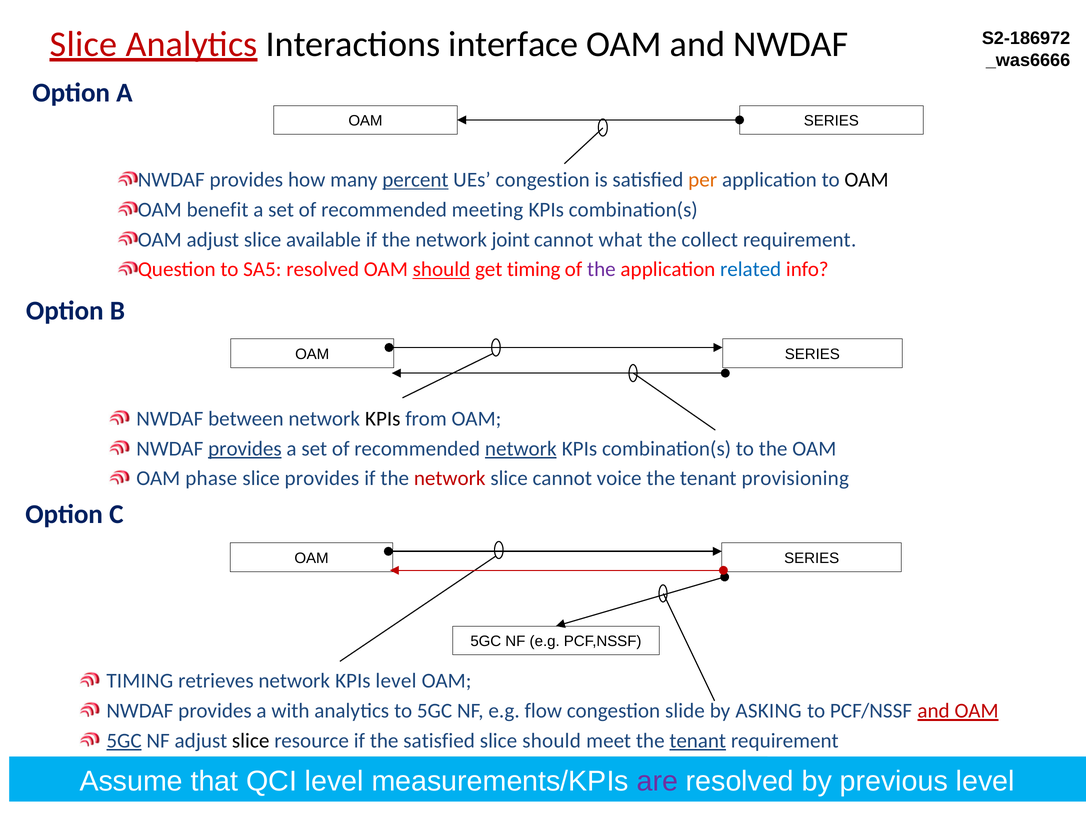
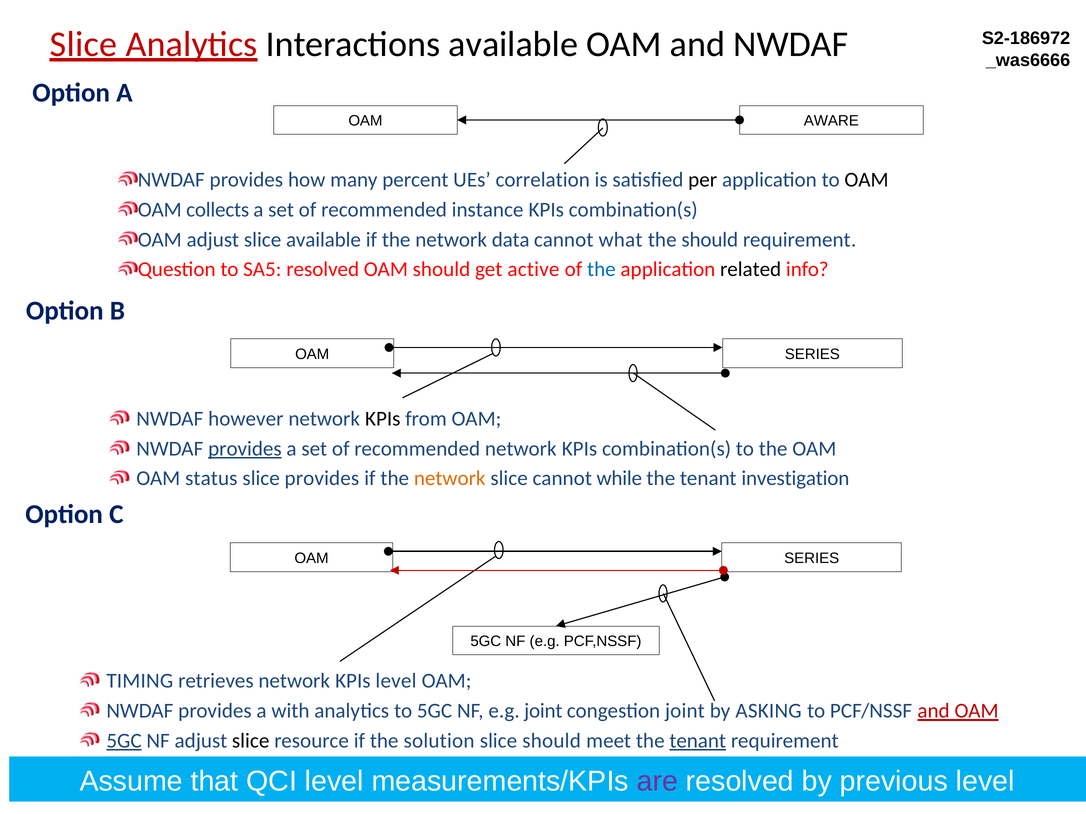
Interactions interface: interface -> available
SERIES at (831, 121): SERIES -> AWARE
percent underline: present -> none
UEs congestion: congestion -> correlation
per colour: orange -> black
benefit: benefit -> collects
meeting: meeting -> instance
joint: joint -> data
the collect: collect -> should
should at (441, 270) underline: present -> none
get timing: timing -> active
the at (601, 270) colour: purple -> blue
related colour: blue -> black
between: between -> however
network at (521, 449) underline: present -> none
phase: phase -> status
network at (450, 479) colour: red -> orange
voice: voice -> while
provisioning: provisioning -> investigation
e.g flow: flow -> joint
congestion slide: slide -> joint
the satisfied: satisfied -> solution
